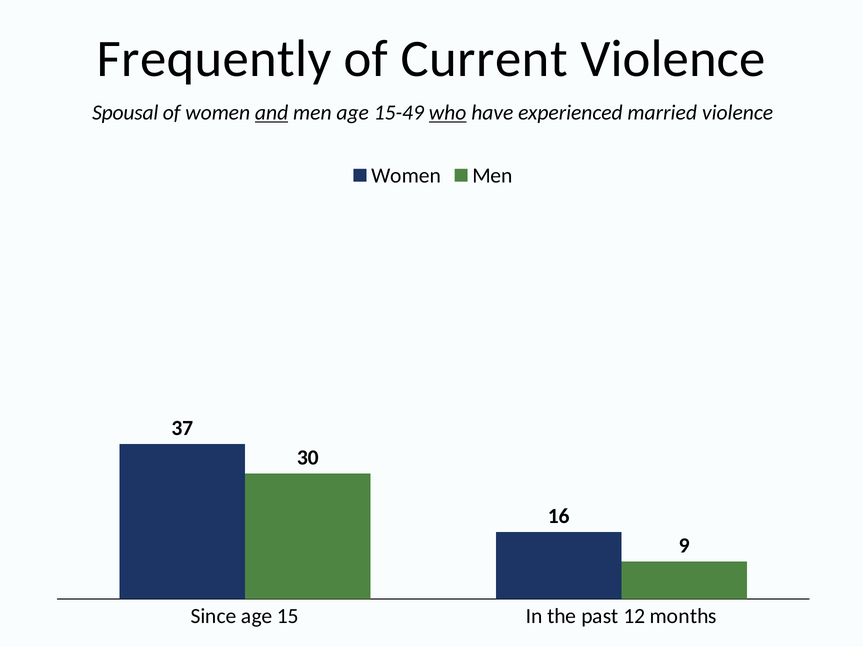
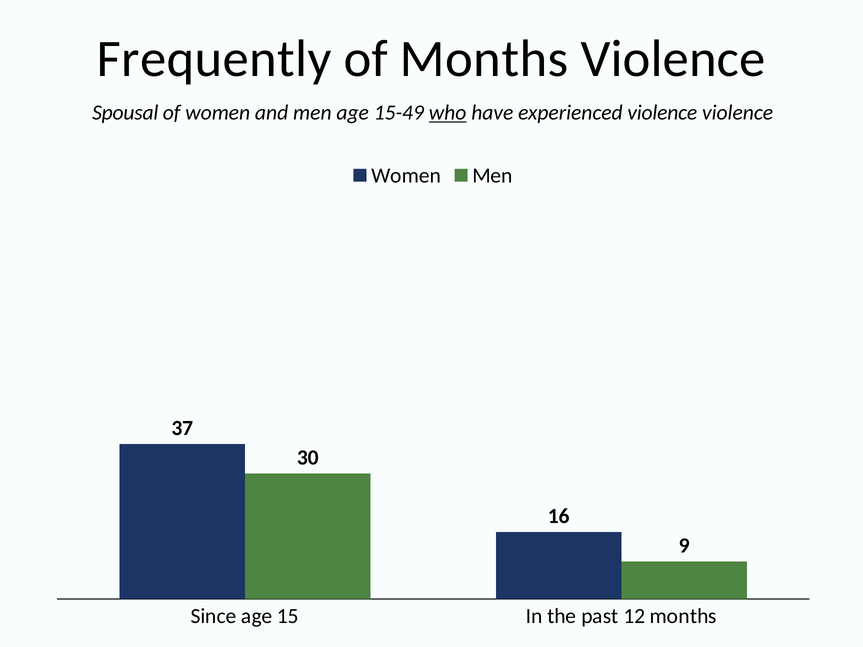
of Current: Current -> Months
and underline: present -> none
experienced married: married -> violence
